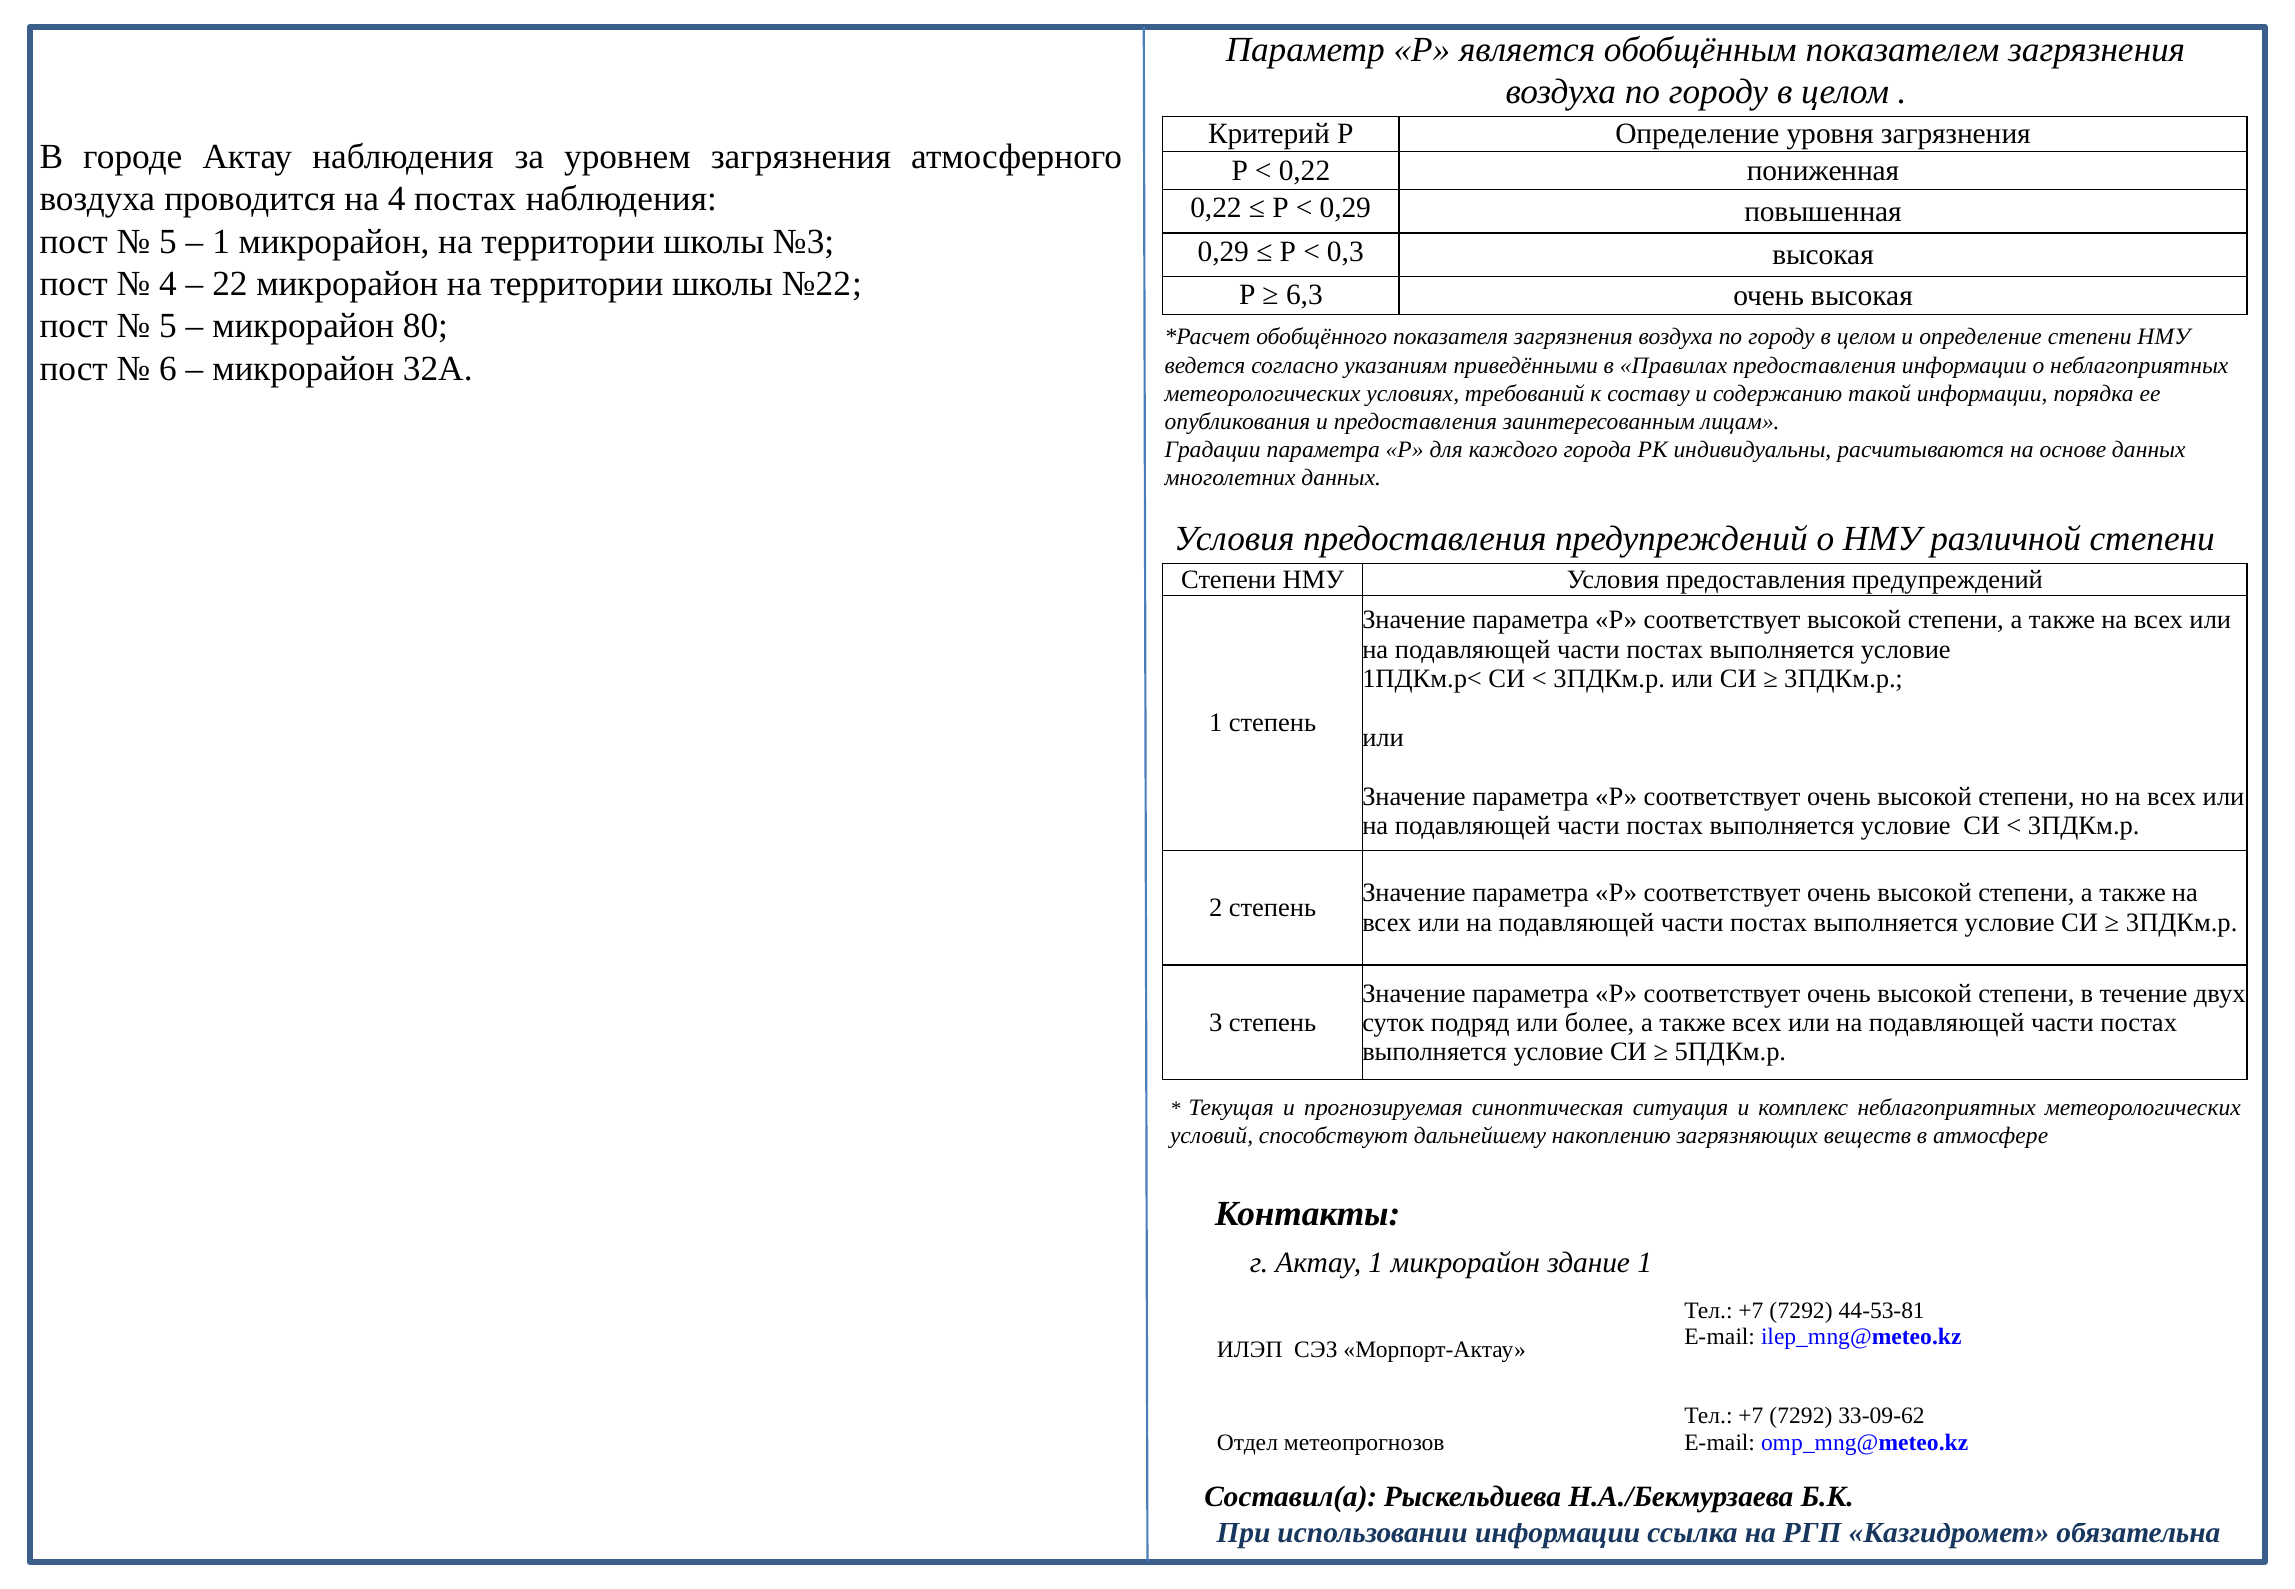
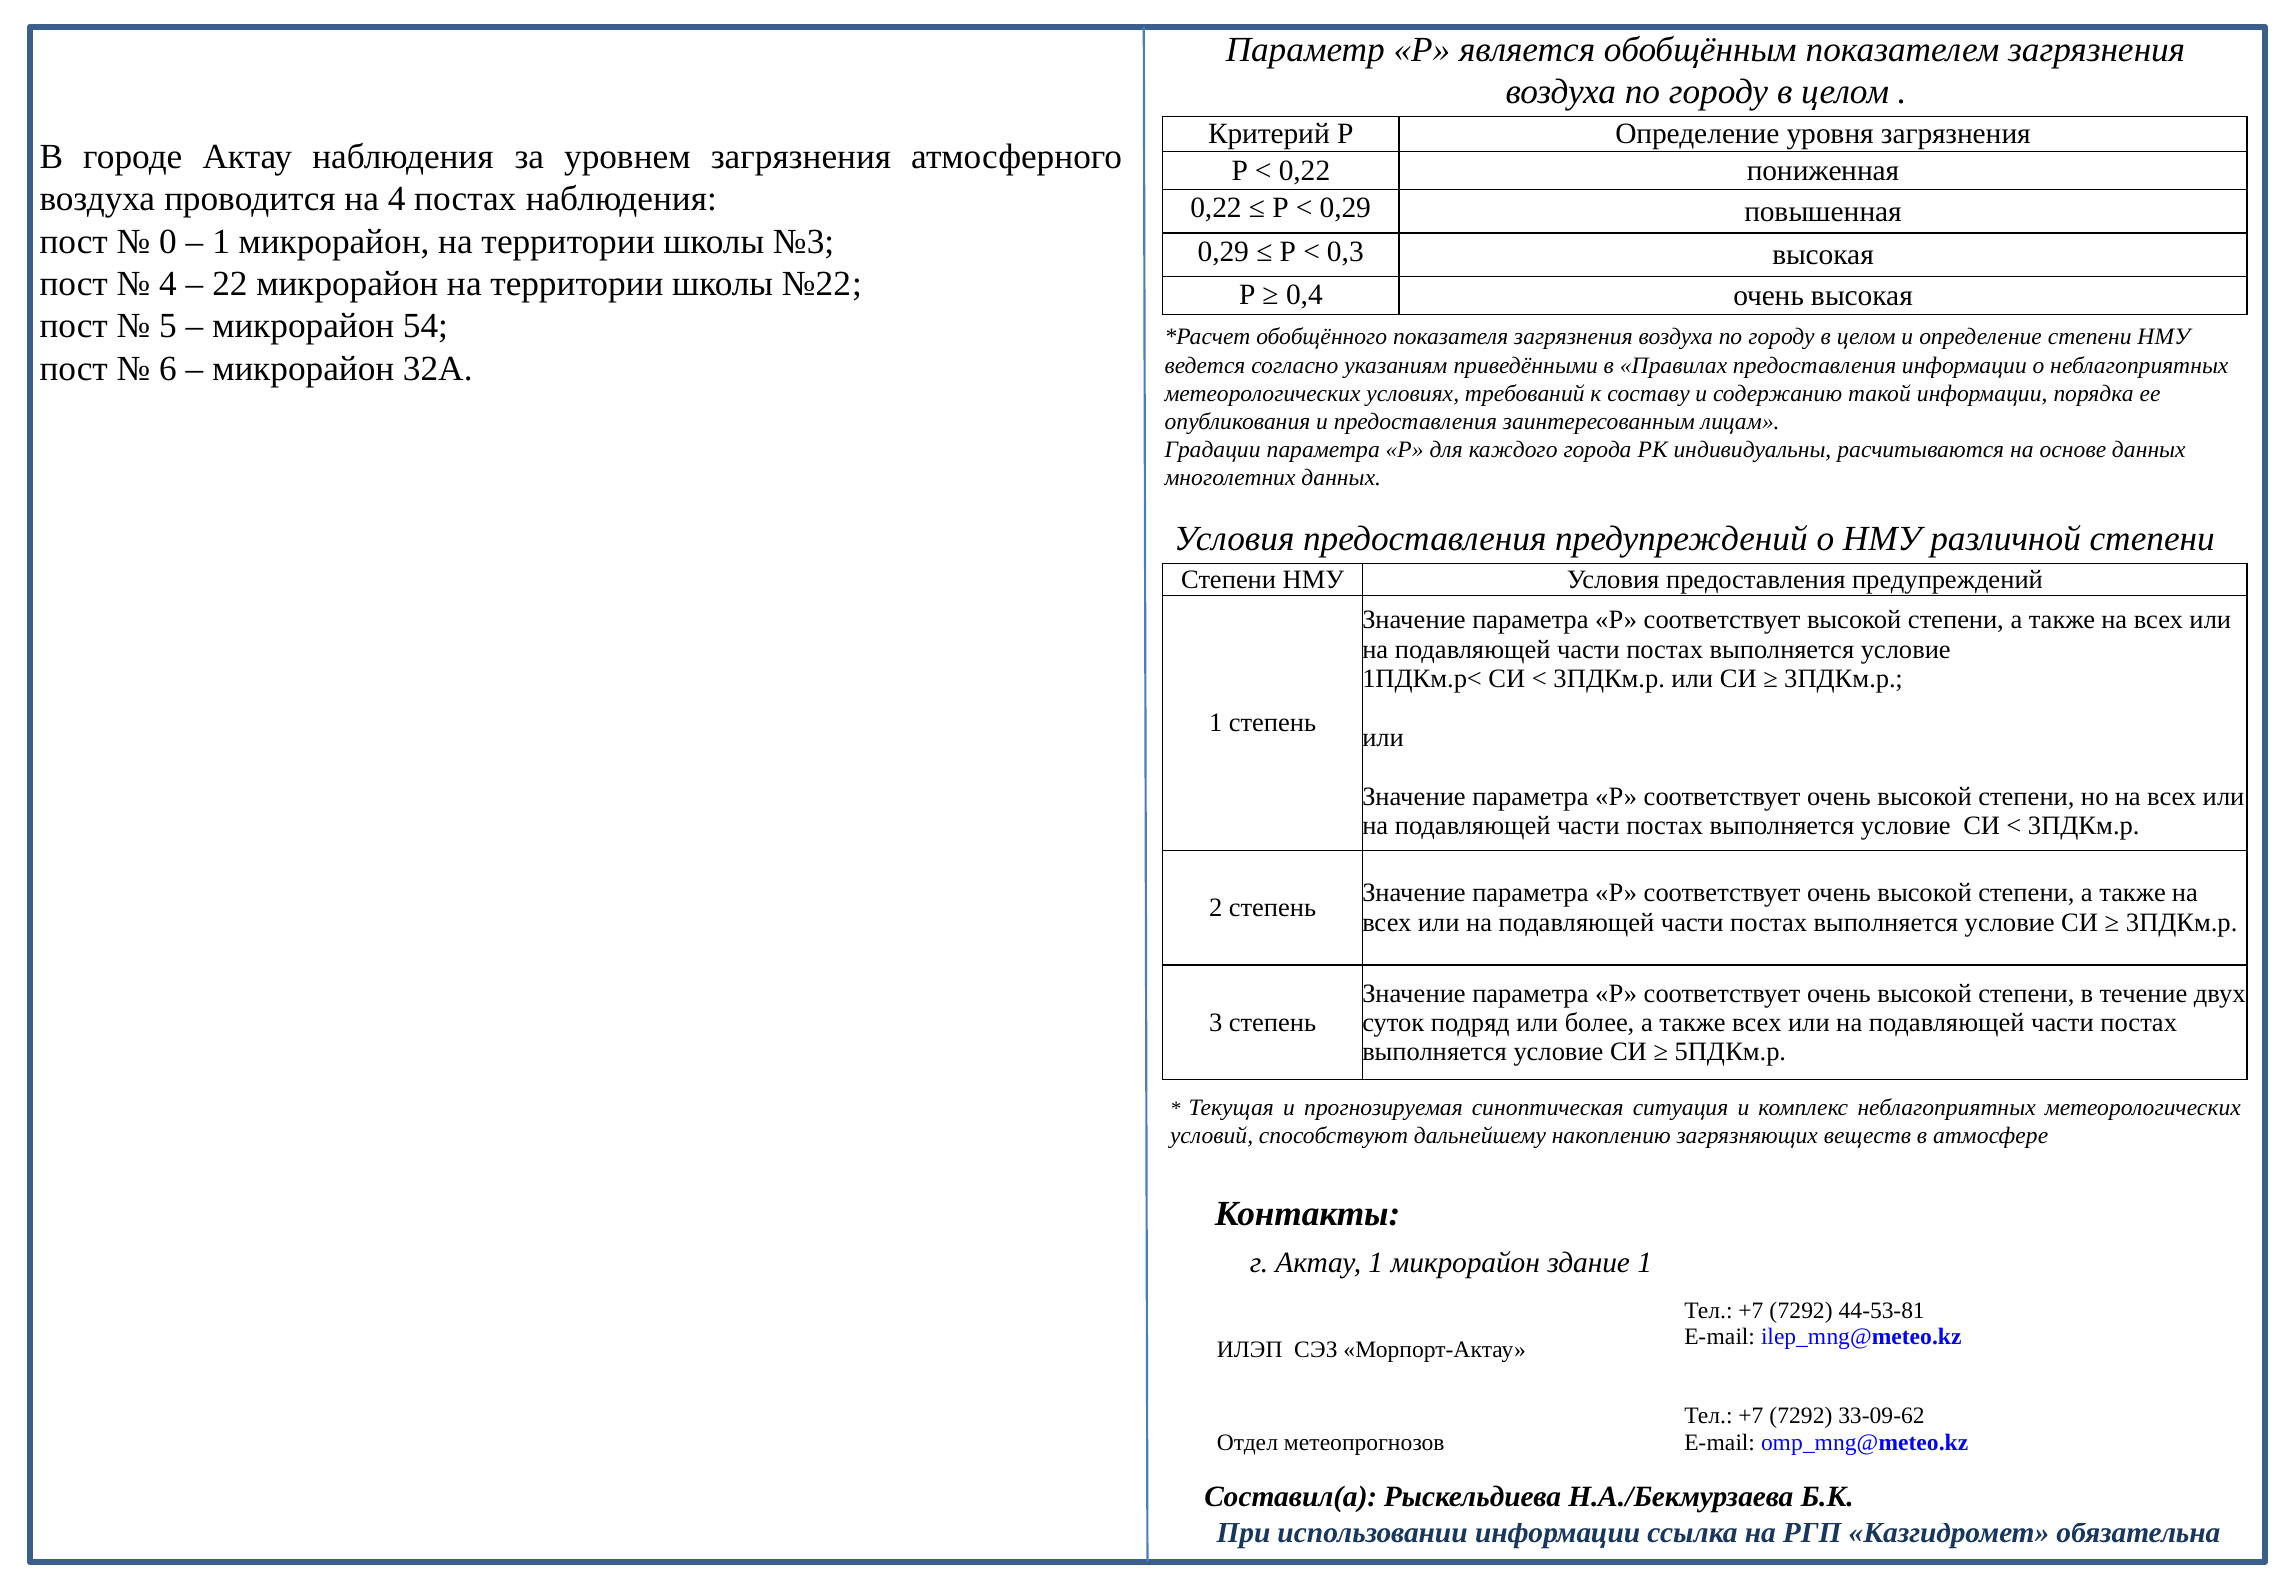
5 at (168, 241): 5 -> 0
6,3: 6,3 -> 0,4
80: 80 -> 54
